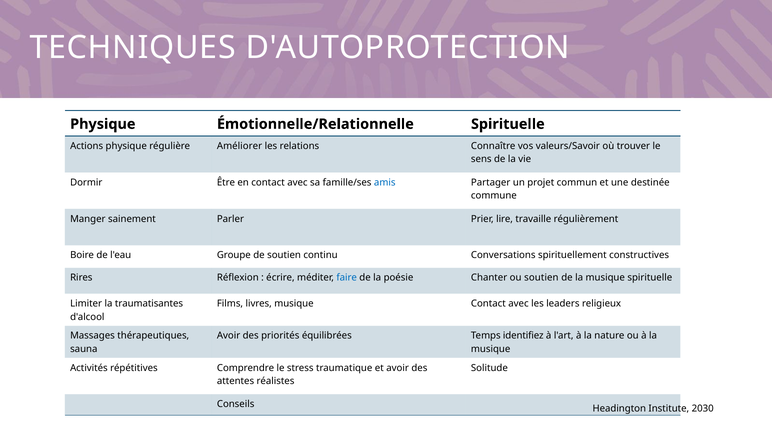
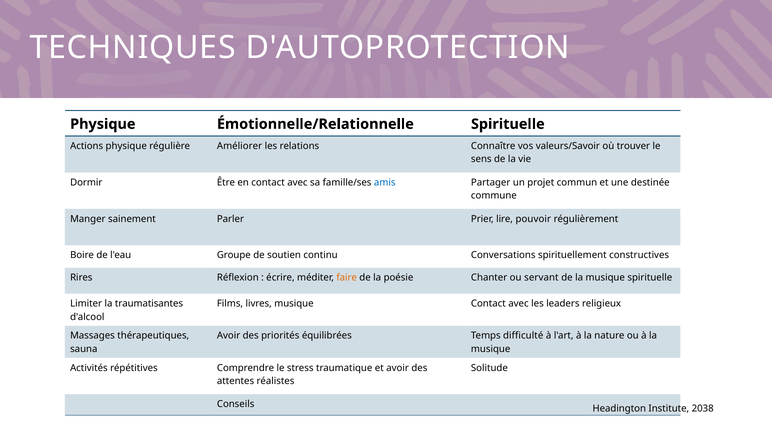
travaille: travaille -> pouvoir
faire colour: blue -> orange
ou soutien: soutien -> servant
identifiez: identifiez -> difficulté
2030: 2030 -> 2038
